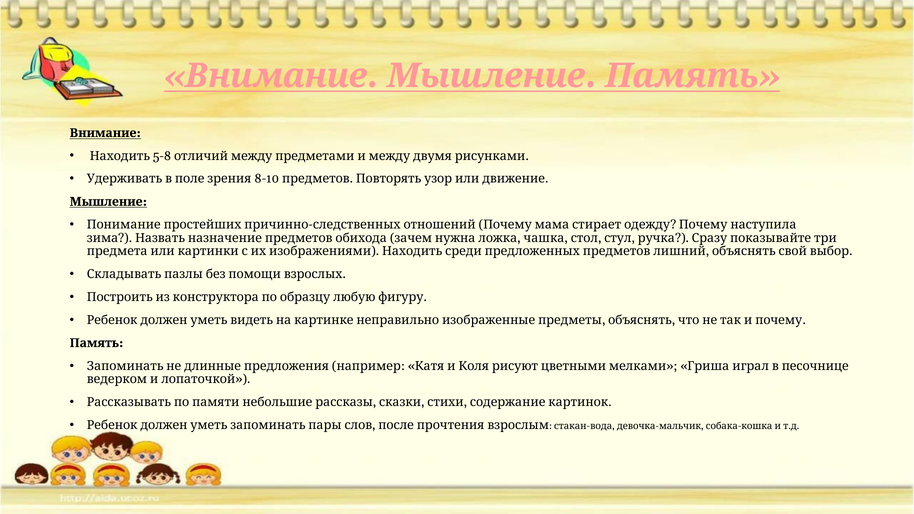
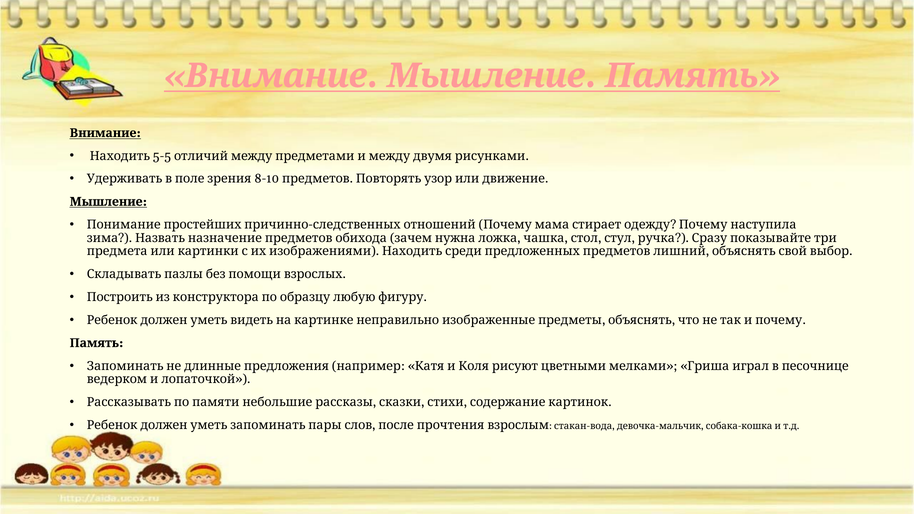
5-8: 5-8 -> 5-5
